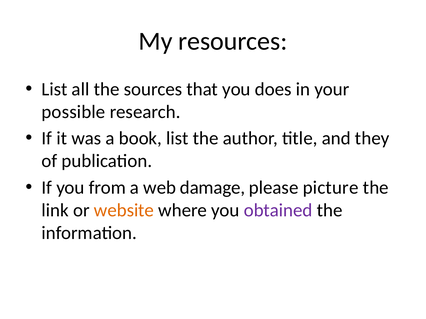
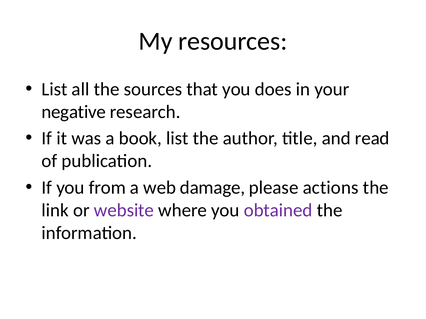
possible: possible -> negative
they: they -> read
picture: picture -> actions
website colour: orange -> purple
